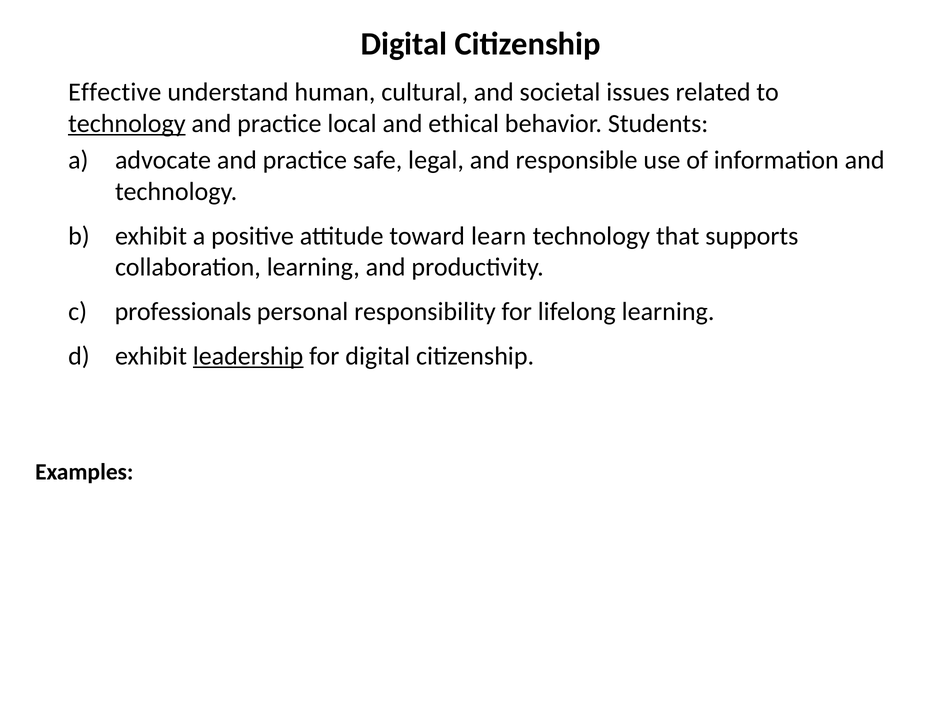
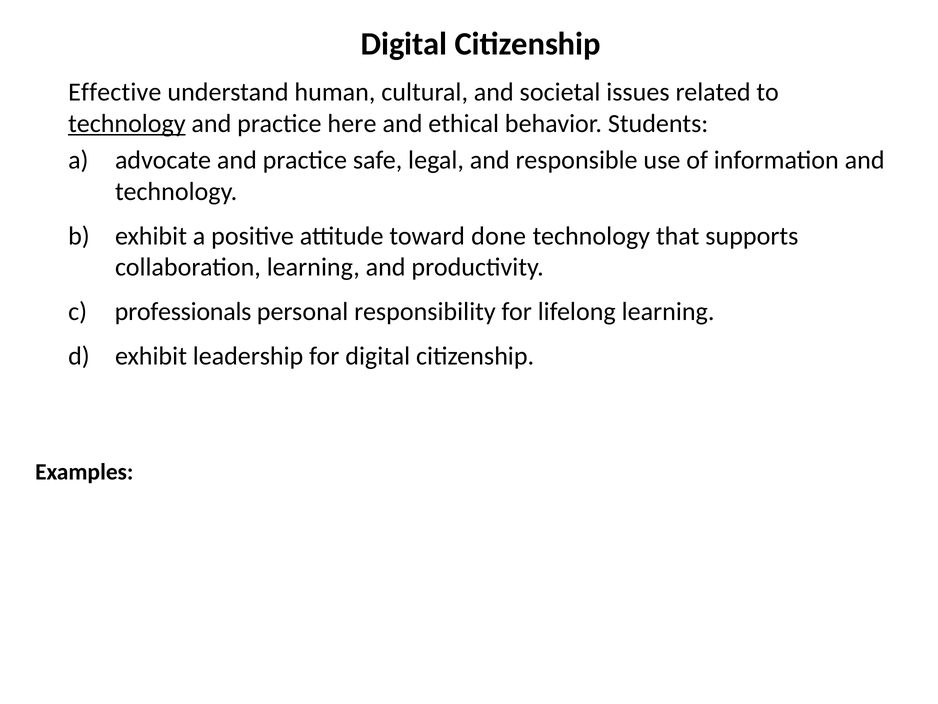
local: local -> here
learn: learn -> done
leadership underline: present -> none
